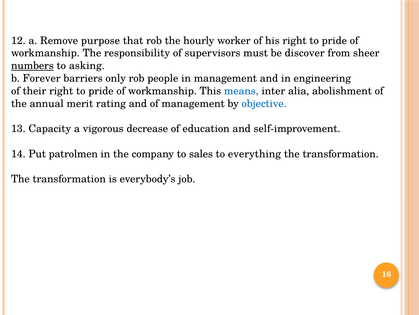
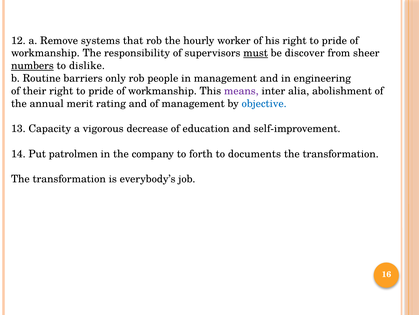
purpose: purpose -> systems
must underline: none -> present
asking: asking -> dislike
Forever: Forever -> Routine
means colour: blue -> purple
sales: sales -> forth
everything: everything -> documents
